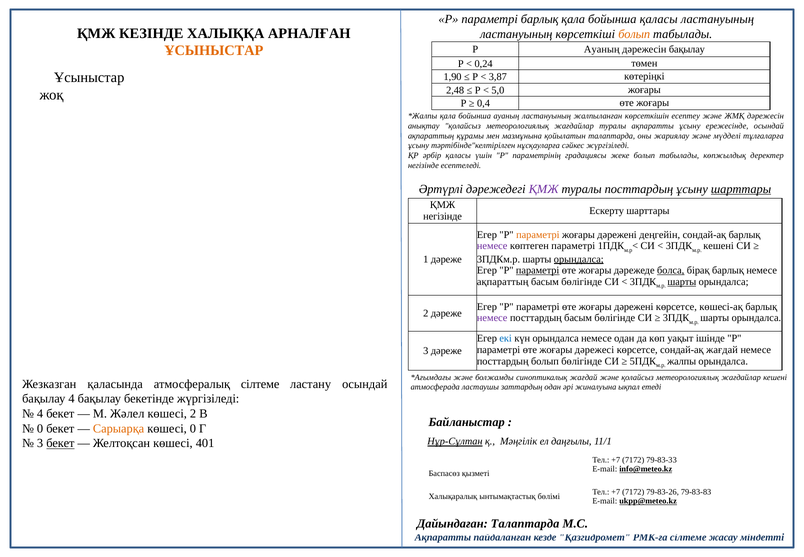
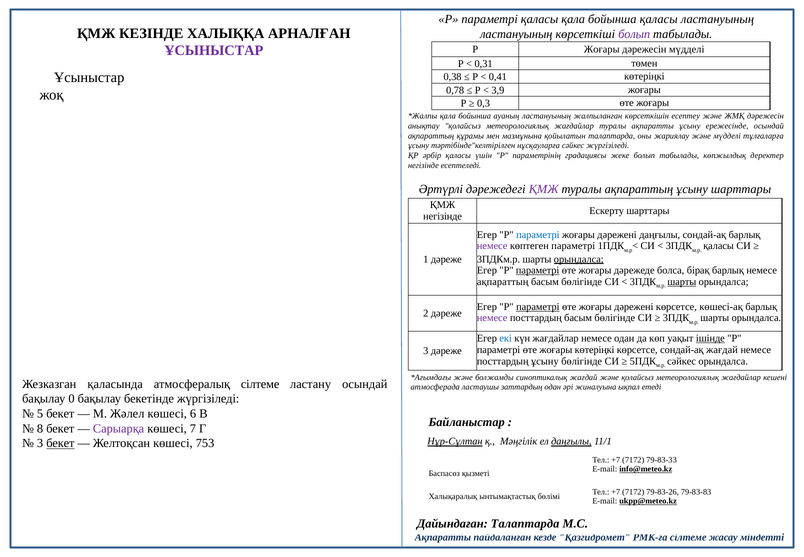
параметрі барлық: барлық -> қаласы
болып at (634, 34) colour: orange -> purple
ҰСЫНЫСТАР at (214, 51) colour: orange -> purple
Р Ауаның: Ауаның -> Жоғары
дәрежесін бақылау: бақылау -> мүдделі
0,24: 0,24 -> 0,31
1,90: 1,90 -> 0,38
3,87: 3,87 -> 0,41
2,48: 2,48 -> 0,78
5,0: 5,0 -> 3,9
0,4: 0,4 -> 0,3
туралы посттардың: посттардың -> ақпараттың
шарттары at (741, 189) underline: present -> none
параметрі at (538, 235) colour: orange -> blue
дәрежені деңгейін: деңгейін -> даңғылы
кешені at (719, 246): кешені -> қаласы
болса underline: present -> none
параметрі at (538, 306) underline: none -> present
күн орындалса: орындалса -> жағдайлар
ішінде underline: none -> present
жоғары дәрежесі: дәрежесі -> көтеріңкі
посттардың болып: болып -> ұсыну
жалпы at (682, 361): жалпы -> сәйкес
бақылау 4: 4 -> 0
4 at (40, 413): 4 -> 5
көшесі 2: 2 -> 6
0 at (40, 428): 0 -> 8
Сарыарқа colour: orange -> purple
көшесі 0: 0 -> 7
даңғылы at (571, 441) underline: none -> present
401: 401 -> 753
